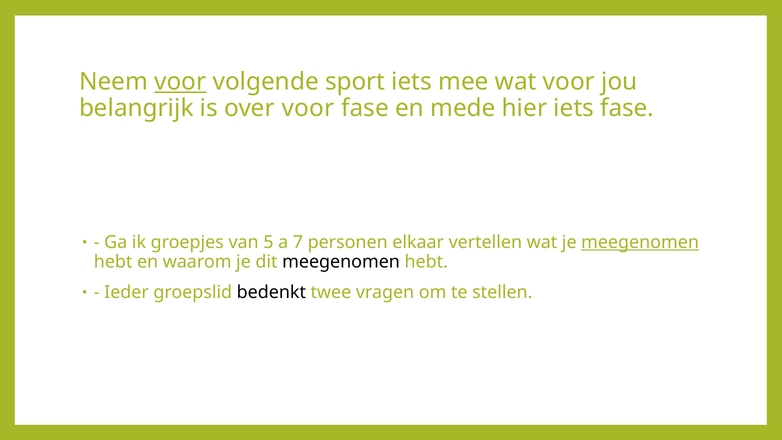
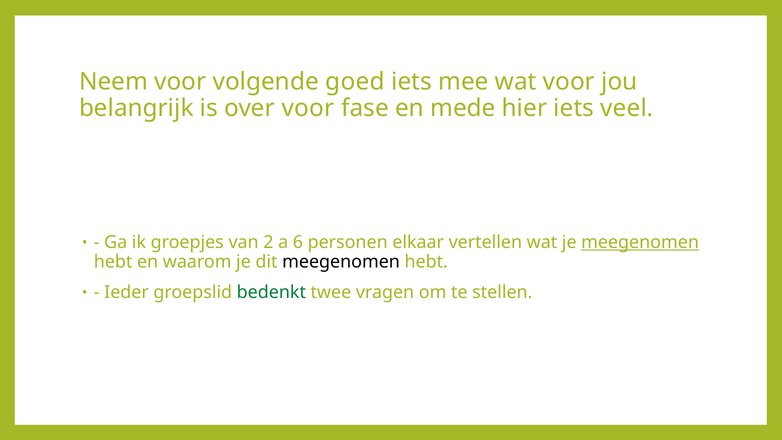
voor at (180, 82) underline: present -> none
sport: sport -> goed
iets fase: fase -> veel
5: 5 -> 2
7: 7 -> 6
bedenkt colour: black -> green
